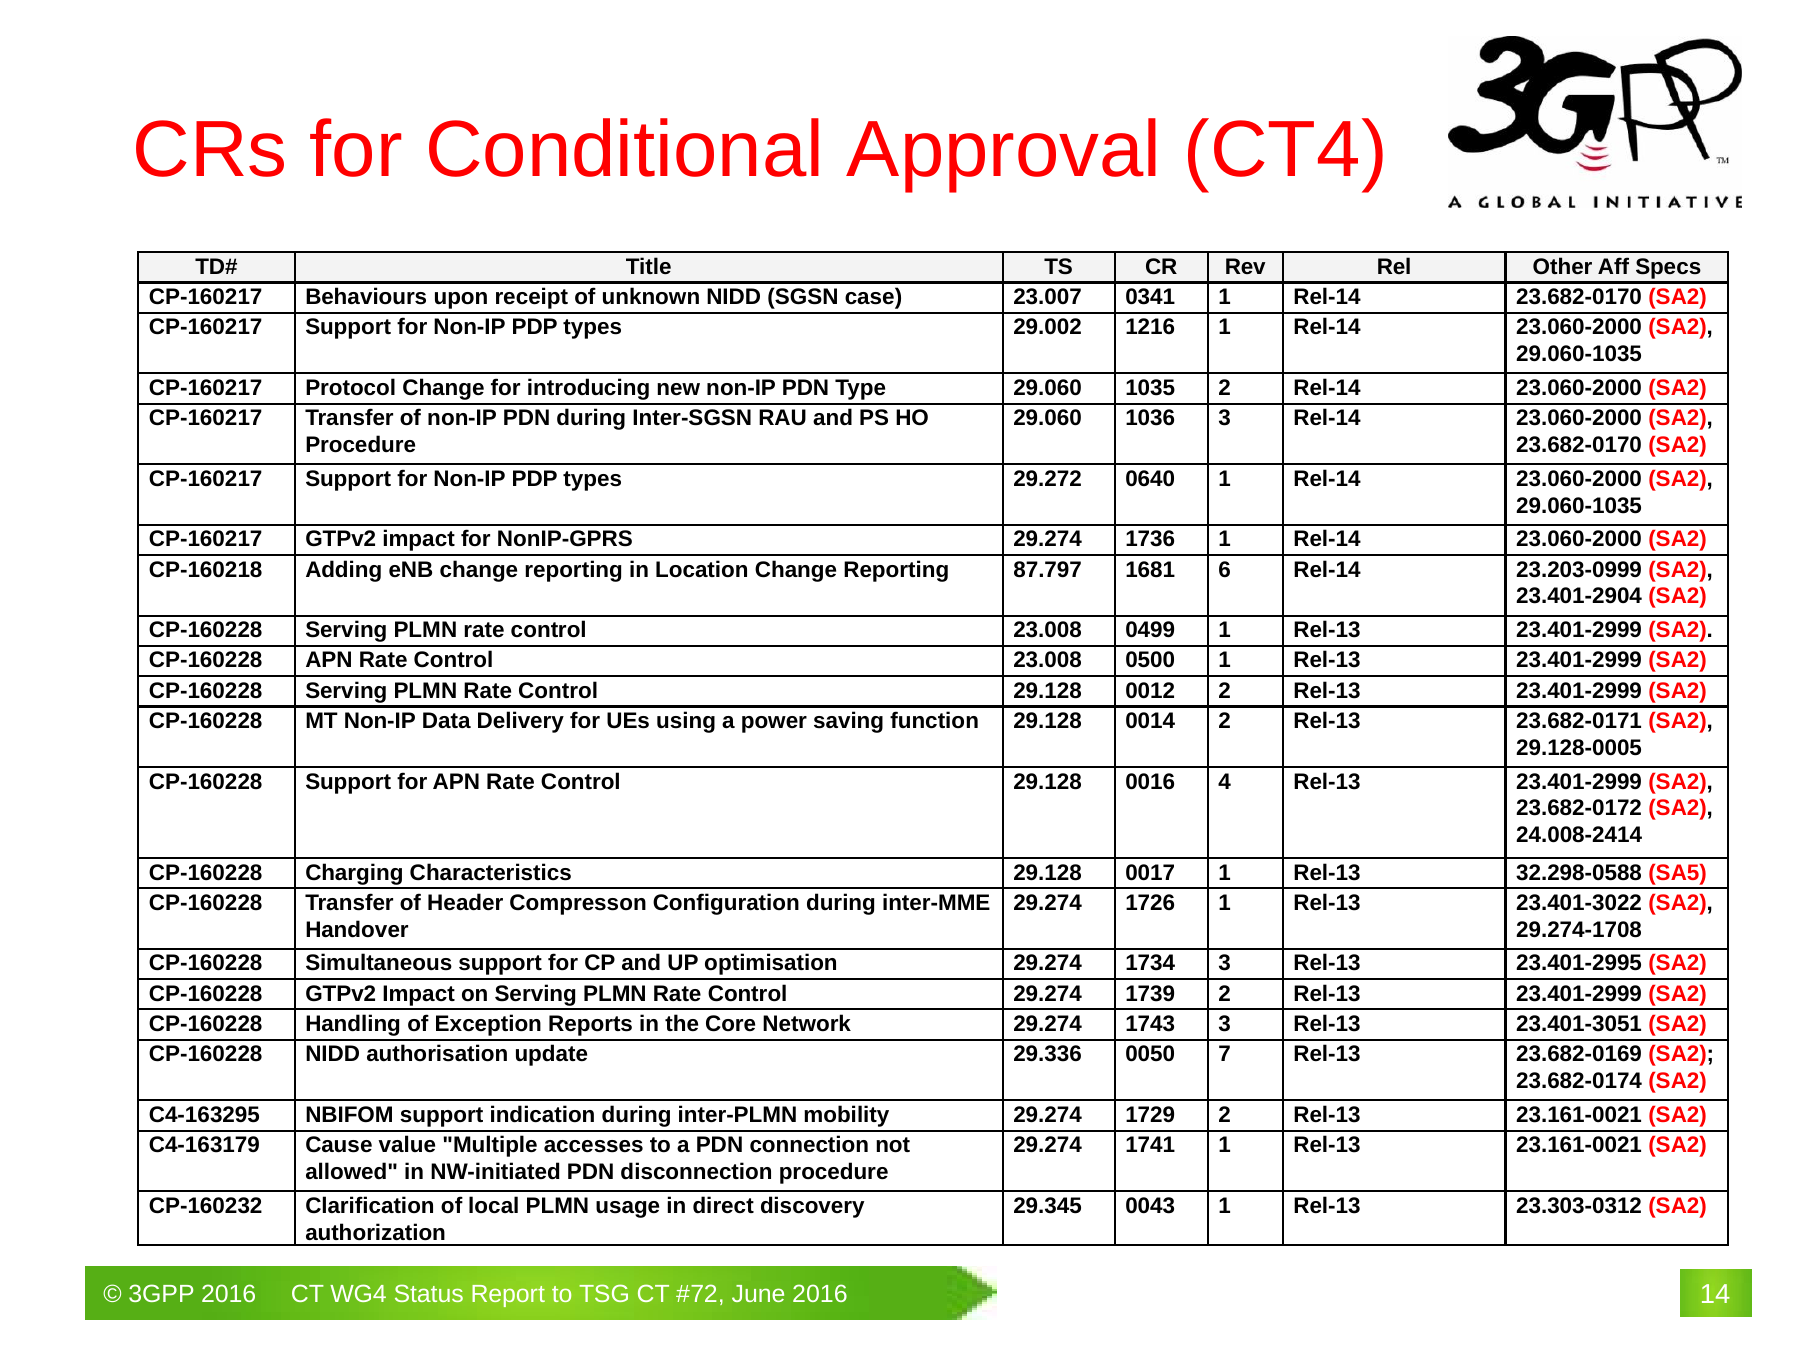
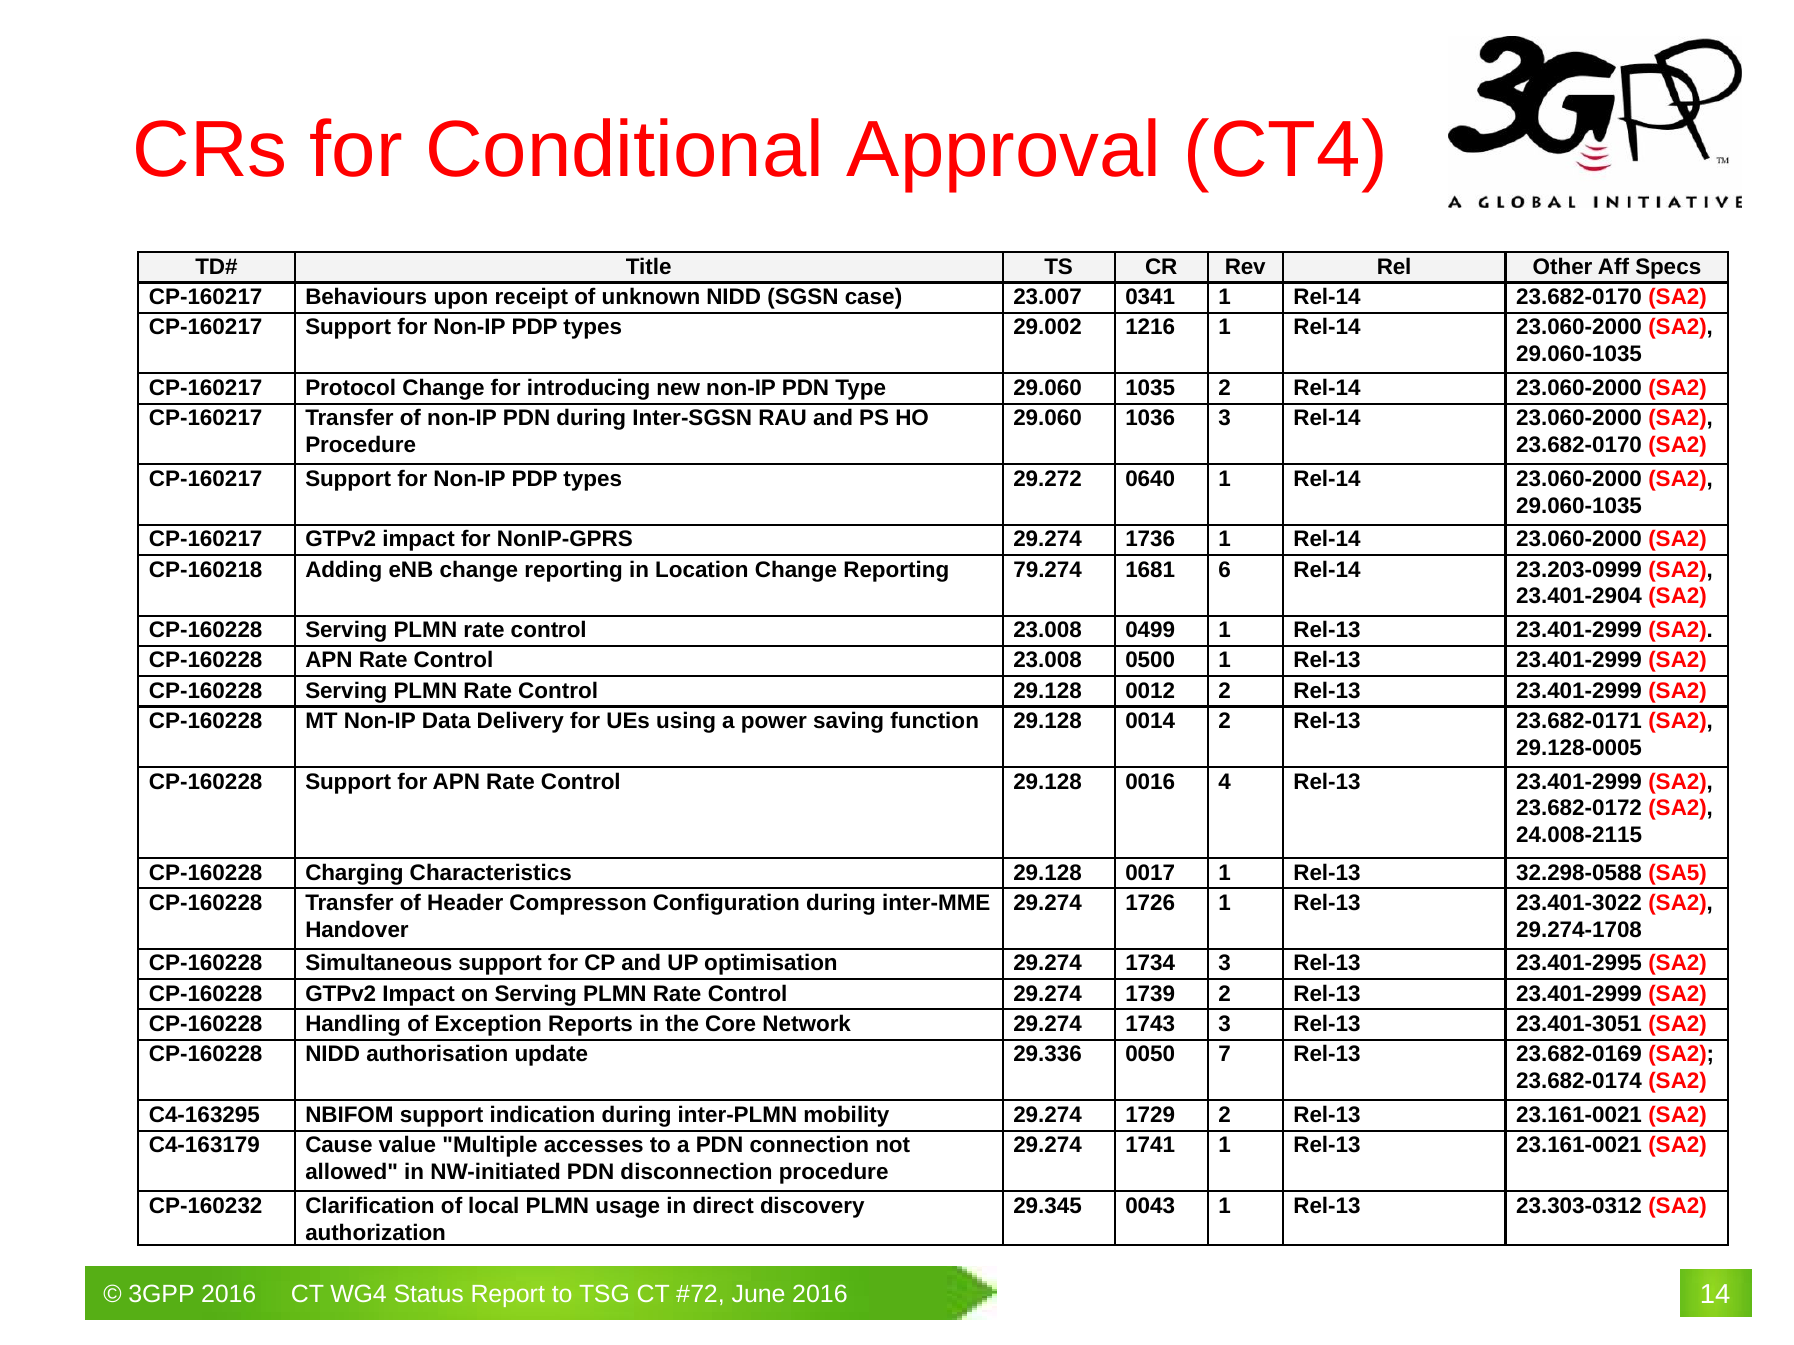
87.797: 87.797 -> 79.274
24.008-2414: 24.008-2414 -> 24.008-2115
